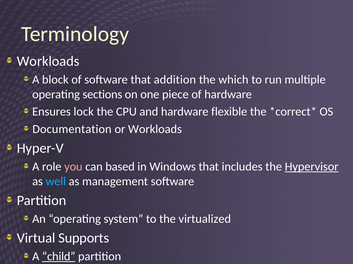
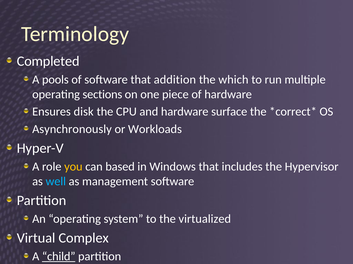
Workloads at (48, 61): Workloads -> Completed
block: block -> pools
lock: lock -> disk
flexible: flexible -> surface
Documentation: Documentation -> Asynchronously
you colour: pink -> yellow
Hypervisor underline: present -> none
Supports: Supports -> Complex
